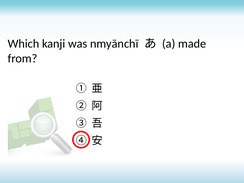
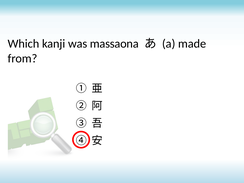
nmyānchī: nmyānchī -> massaona
